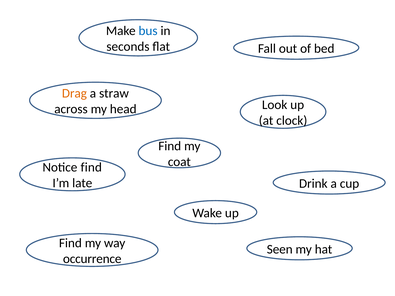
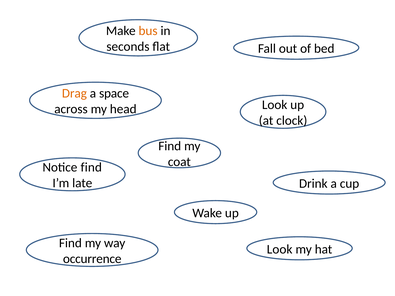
bus colour: blue -> orange
straw: straw -> space
Seen at (280, 249): Seen -> Look
